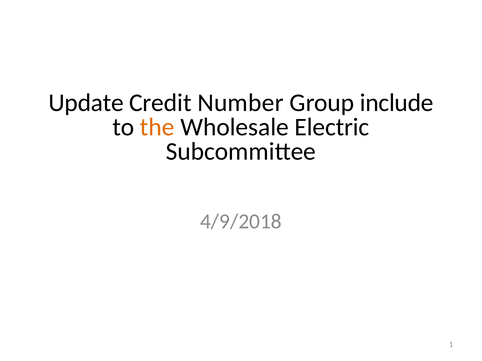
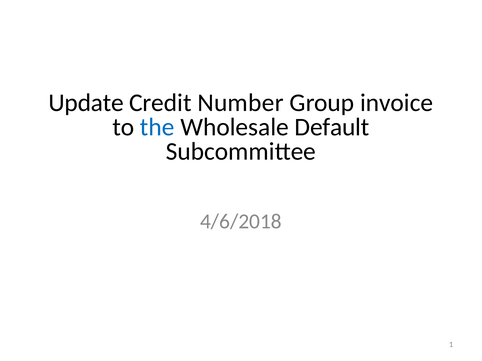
include: include -> invoice
the colour: orange -> blue
Electric: Electric -> Default
4/9/2018: 4/9/2018 -> 4/6/2018
